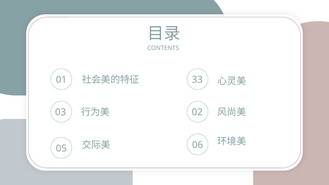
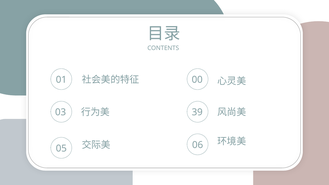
33: 33 -> 00
02: 02 -> 39
